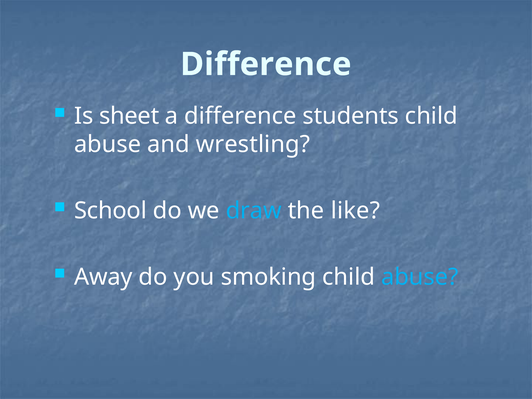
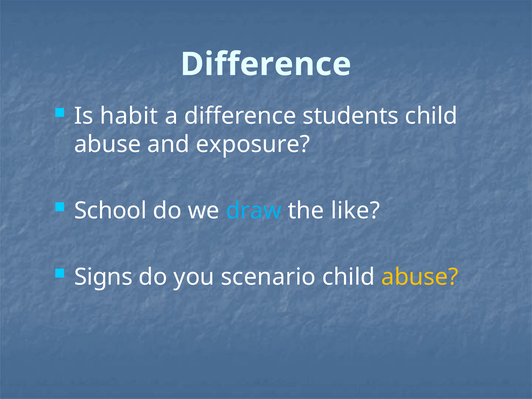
sheet: sheet -> habit
wrestling: wrestling -> exposure
Away: Away -> Signs
smoking: smoking -> scenario
abuse at (420, 277) colour: light blue -> yellow
